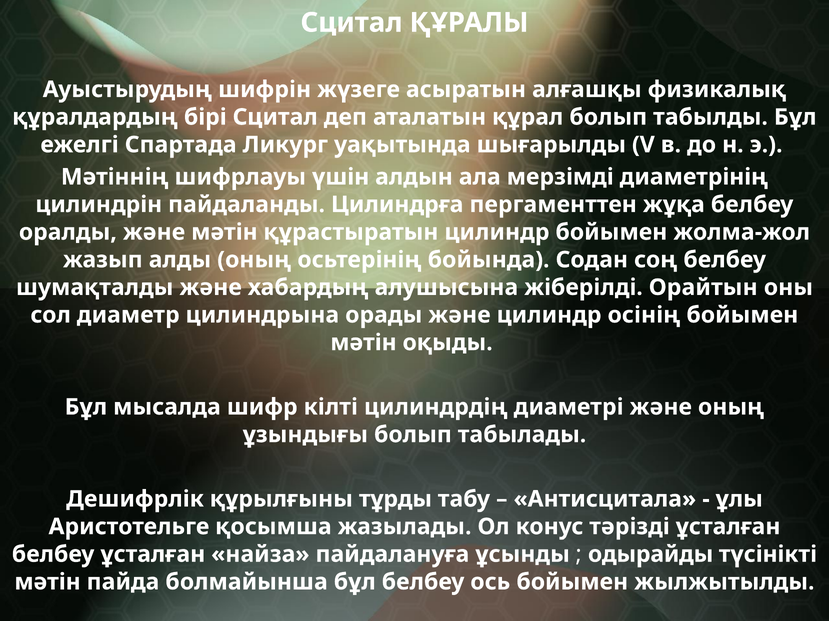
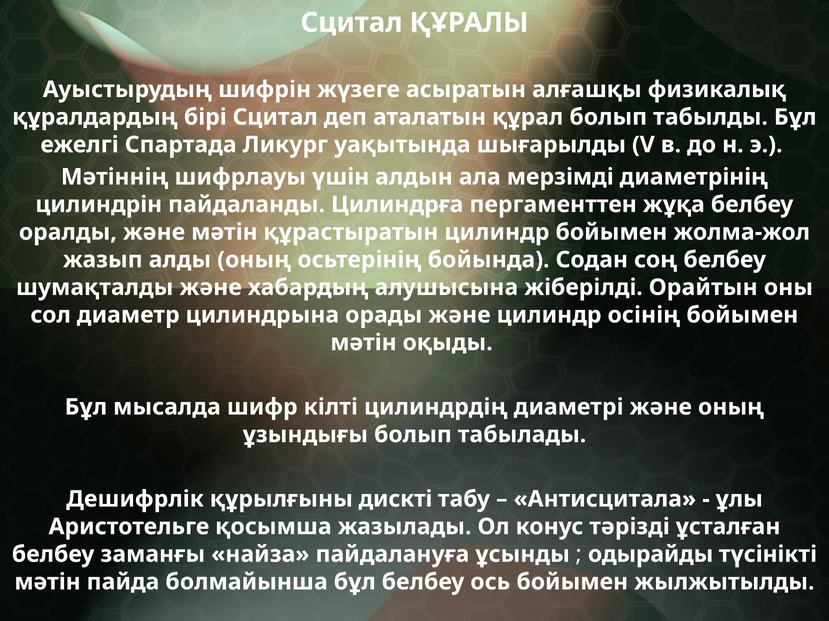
тұрды: тұрды -> дисктi
белбеу ұсталған: ұсталған -> заманғы
